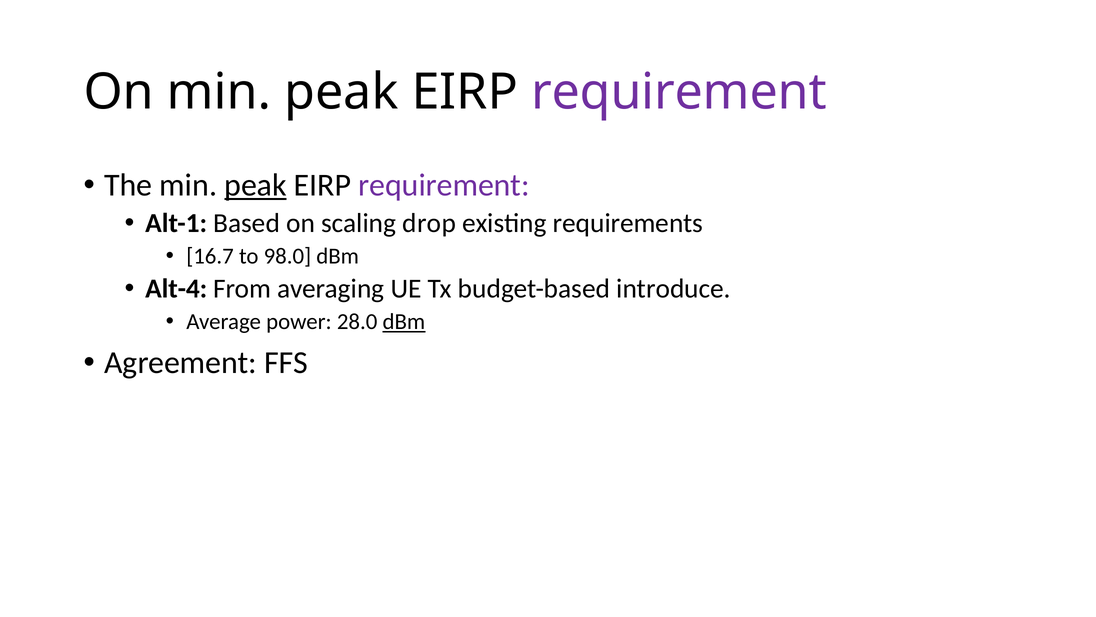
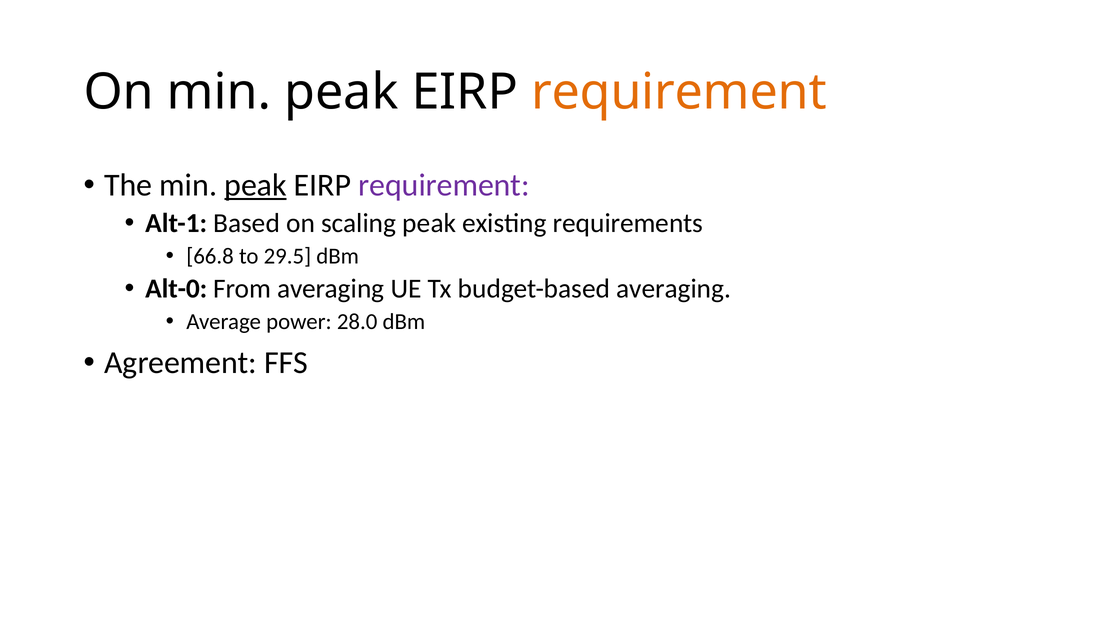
requirement at (679, 92) colour: purple -> orange
scaling drop: drop -> peak
16.7: 16.7 -> 66.8
98.0: 98.0 -> 29.5
Alt-4: Alt-4 -> Alt-0
budget-based introduce: introduce -> averaging
dBm at (404, 322) underline: present -> none
